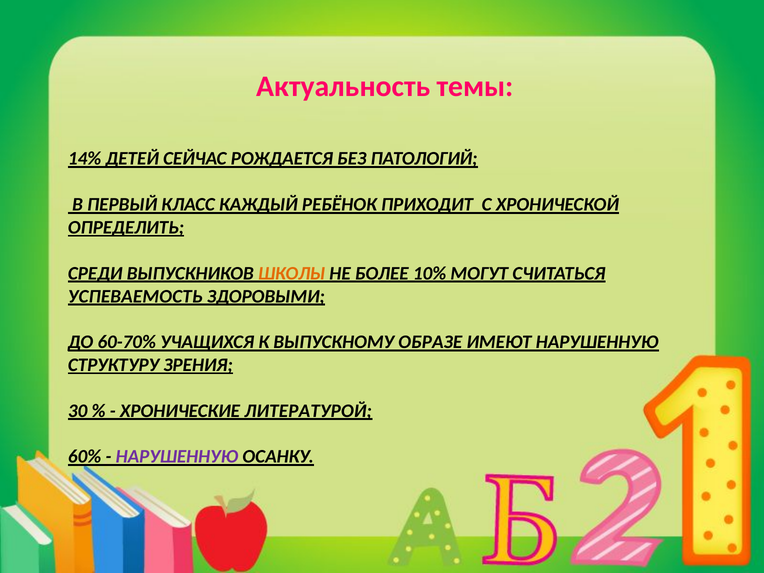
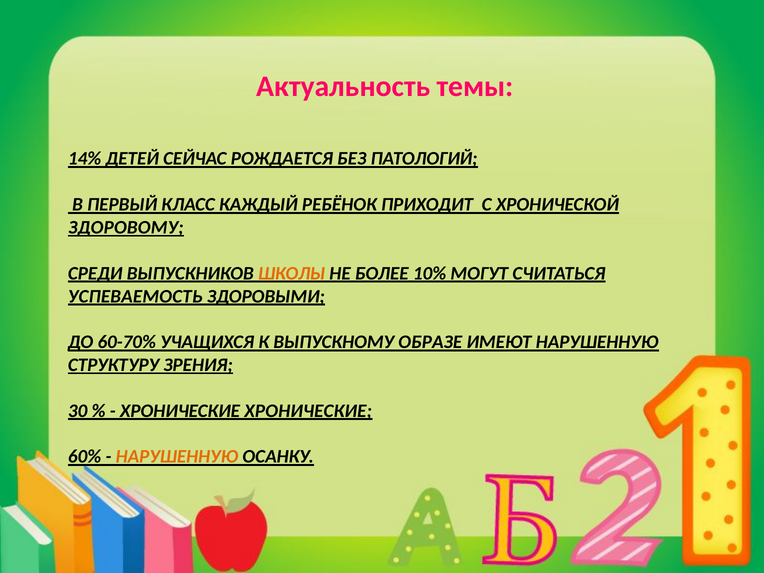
ОПРЕДЕЛИТЬ: ОПРЕДЕЛИТЬ -> ЗДОРОВОМУ
ХРОНИЧЕСКИЕ ЛИТЕРАТУРОЙ: ЛИТЕРАТУРОЙ -> ХРОНИЧЕСКИЕ
НАРУШЕННУЮ at (177, 457) colour: purple -> orange
